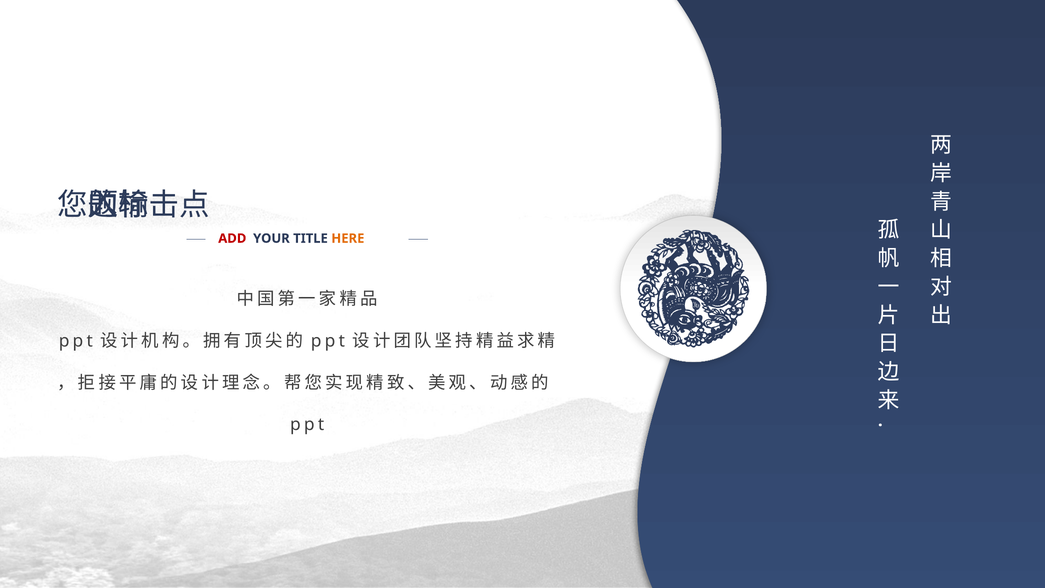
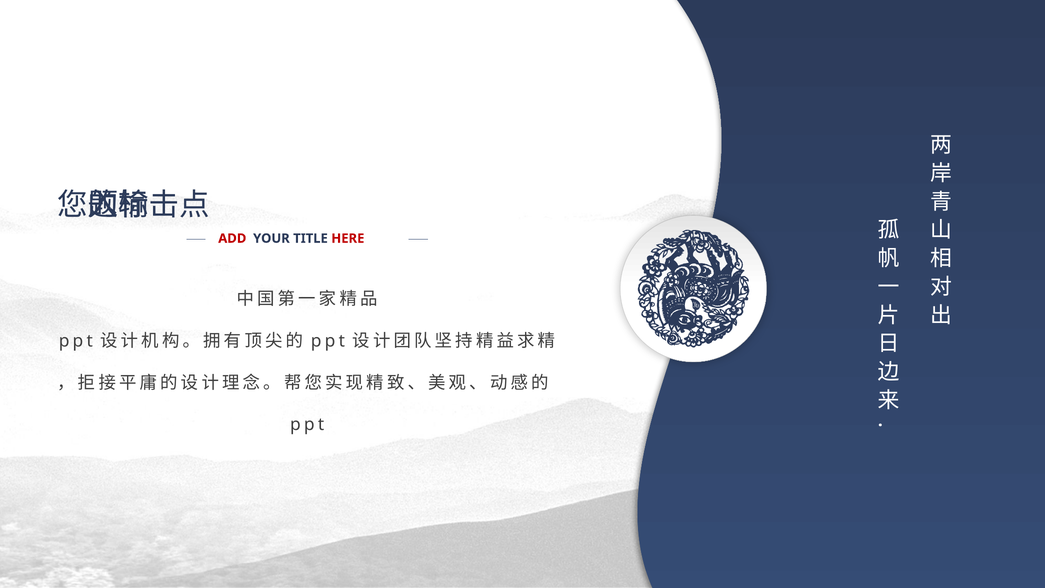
HERE colour: orange -> red
